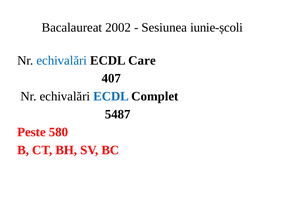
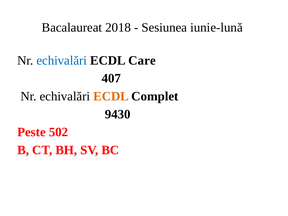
2002: 2002 -> 2018
iunie-școli: iunie-școli -> iunie-lună
ECDL at (111, 96) colour: blue -> orange
5487: 5487 -> 9430
580: 580 -> 502
